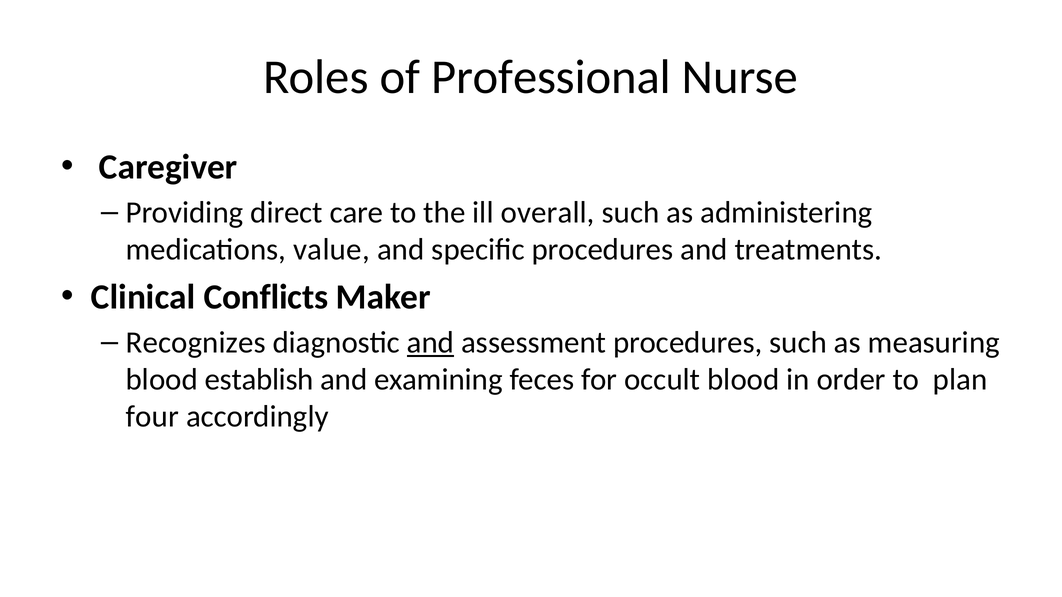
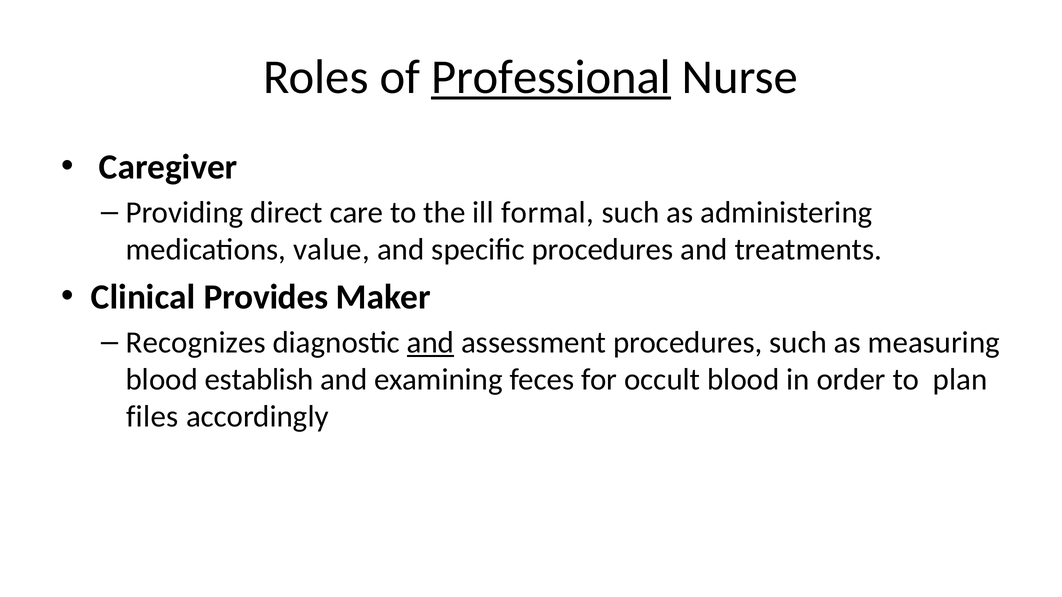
Professional underline: none -> present
overall: overall -> formal
Conflicts: Conflicts -> Provides
four: four -> files
